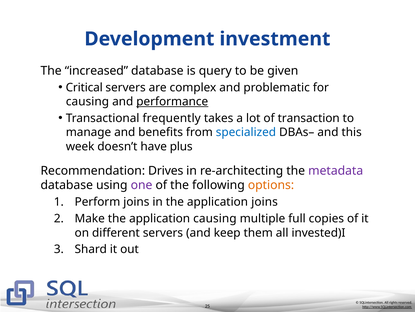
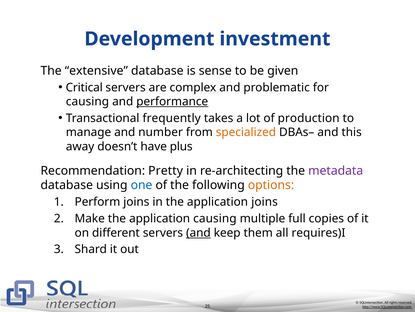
increased: increased -> extensive
query: query -> sense
transaction: transaction -> production
benefits: benefits -> number
specialized colour: blue -> orange
week: week -> away
Drives: Drives -> Pretty
one colour: purple -> blue
and at (198, 232) underline: none -> present
invested)I: invested)I -> requires)I
